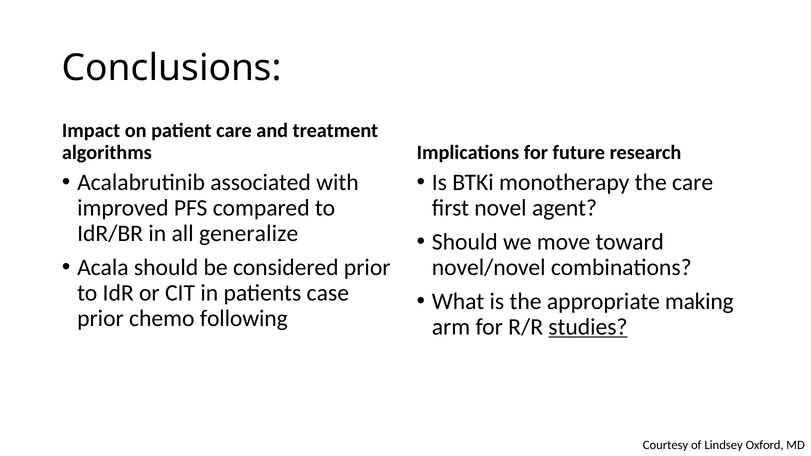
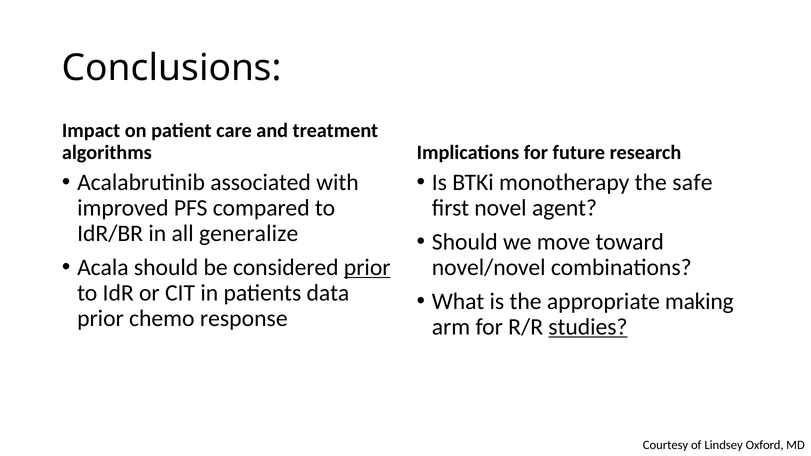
the care: care -> safe
prior at (367, 267) underline: none -> present
case: case -> data
following: following -> response
